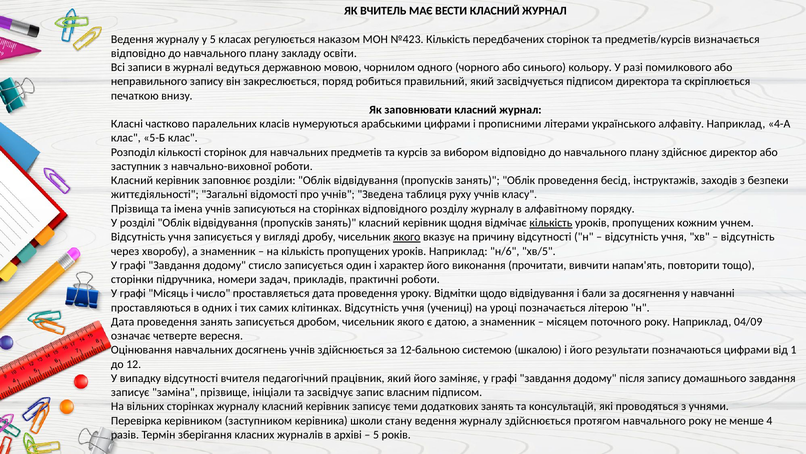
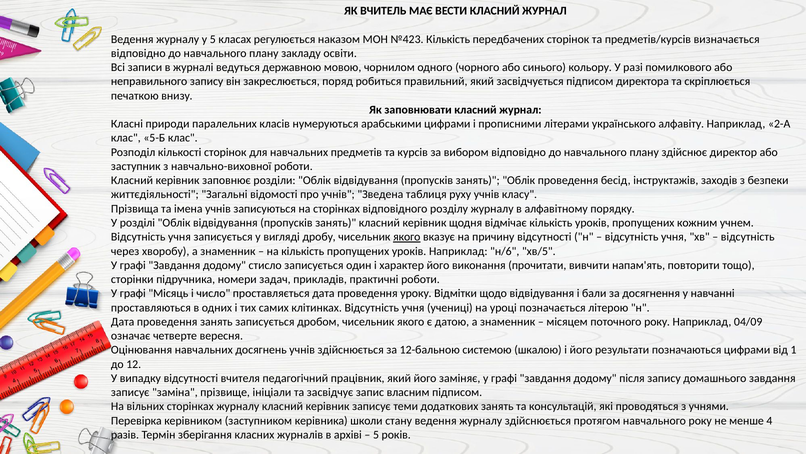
частково: частково -> природи
4-А: 4-А -> 2-А
кількість at (551, 223) underline: present -> none
